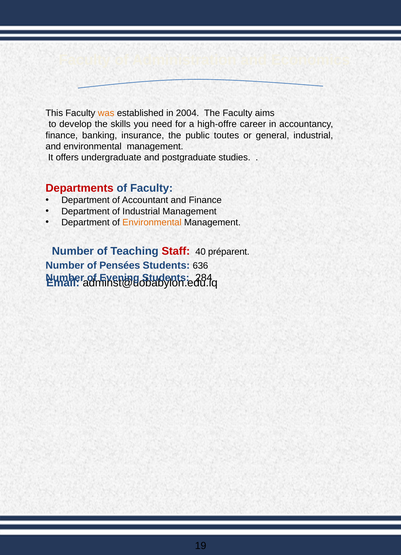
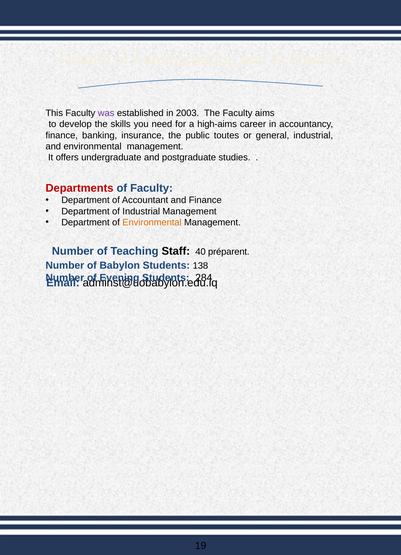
was colour: orange -> purple
2004: 2004 -> 2003
high-offre: high-offre -> high-aims
Staff colour: red -> black
Pensées: Pensées -> Babylon
636: 636 -> 138
